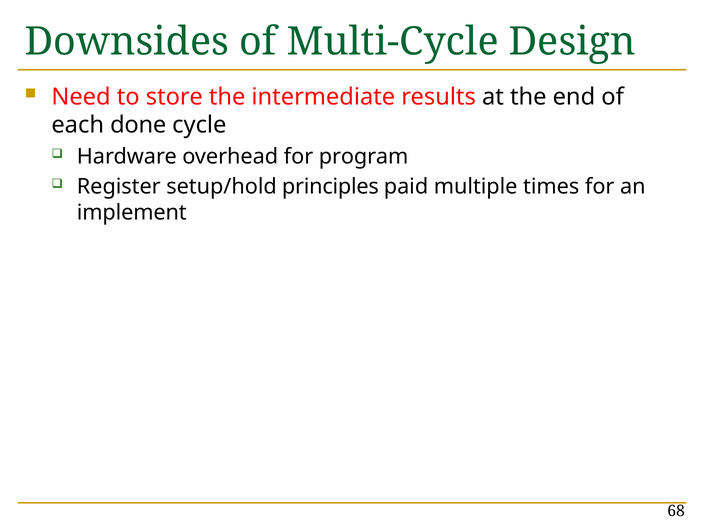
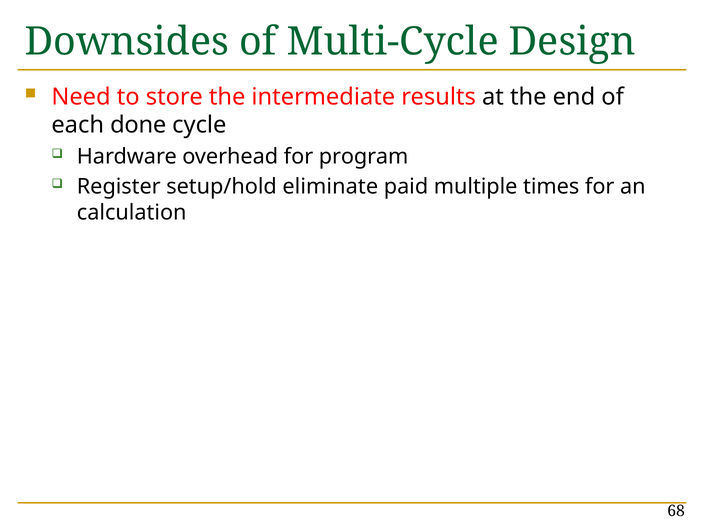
principles: principles -> eliminate
implement: implement -> calculation
